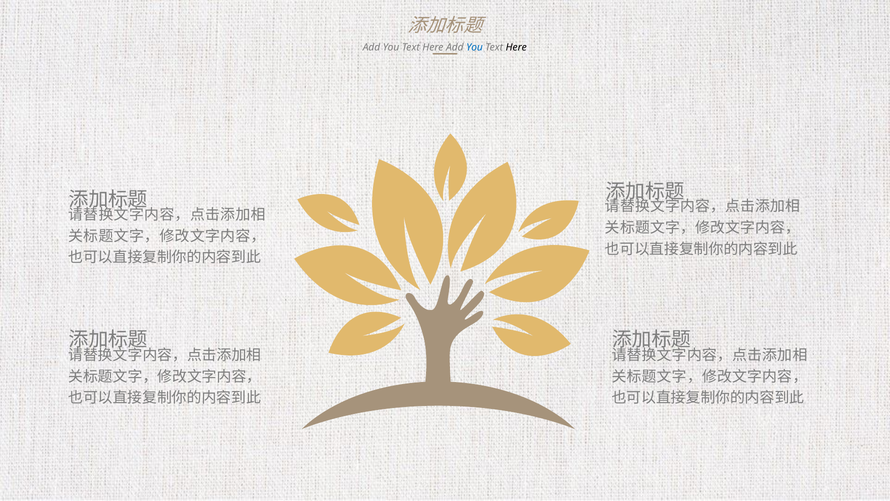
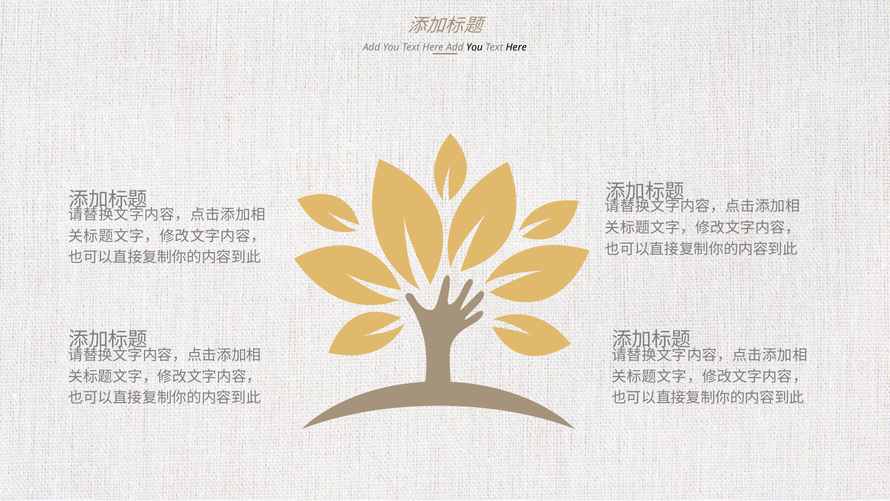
You at (475, 47) colour: blue -> black
